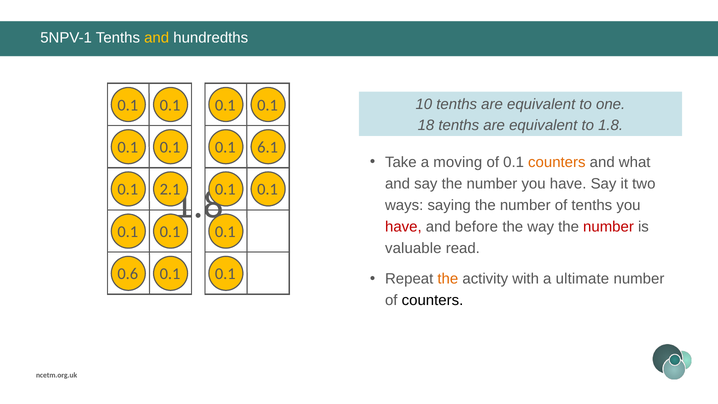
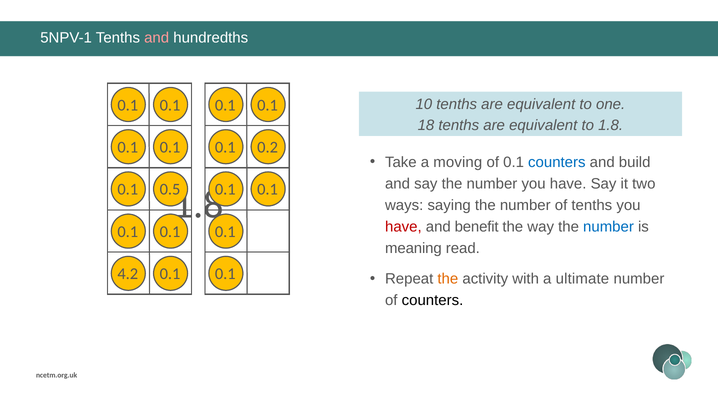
and at (157, 38) colour: yellow -> pink
6.1: 6.1 -> 0.2
counters at (557, 162) colour: orange -> blue
what: what -> build
2.1: 2.1 -> 0.5
before: before -> benefit
number at (608, 227) colour: red -> blue
valuable: valuable -> meaning
0.6: 0.6 -> 4.2
